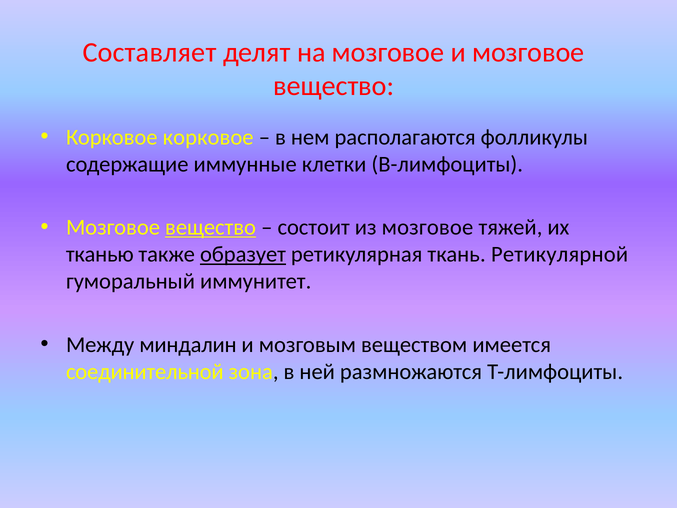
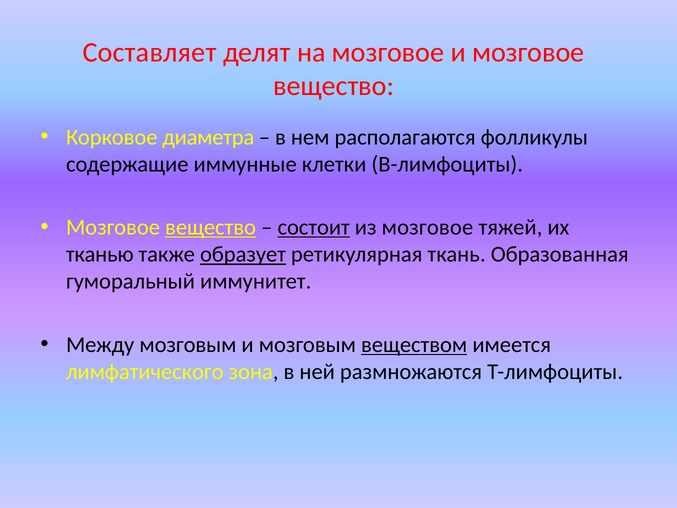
Корковое корковое: корковое -> диаметра
состоит underline: none -> present
Ретикулярной: Ретикулярной -> Образованная
Между миндалин: миндалин -> мозговым
веществом underline: none -> present
соединительной: соединительной -> лимфатического
